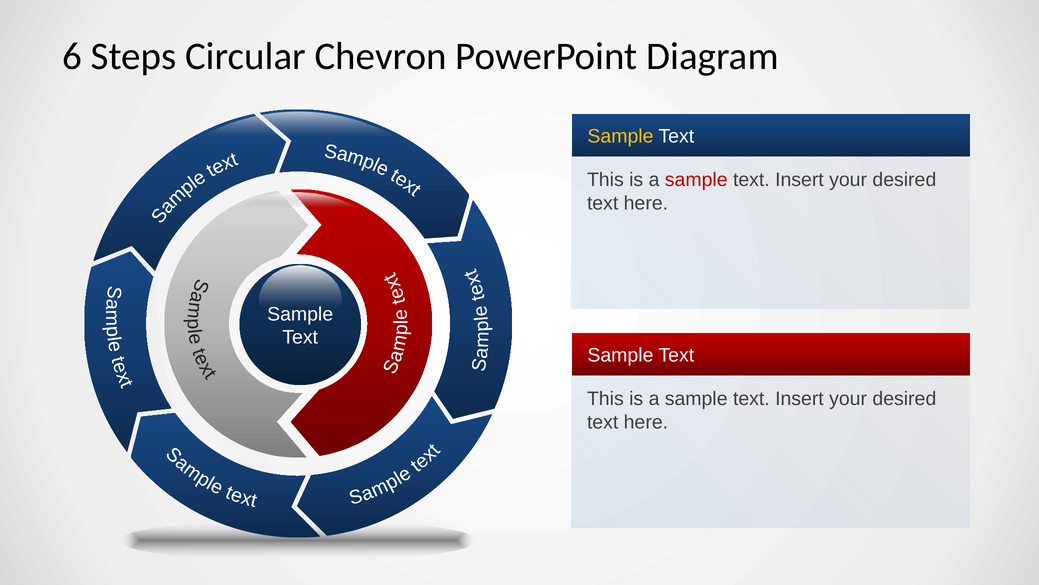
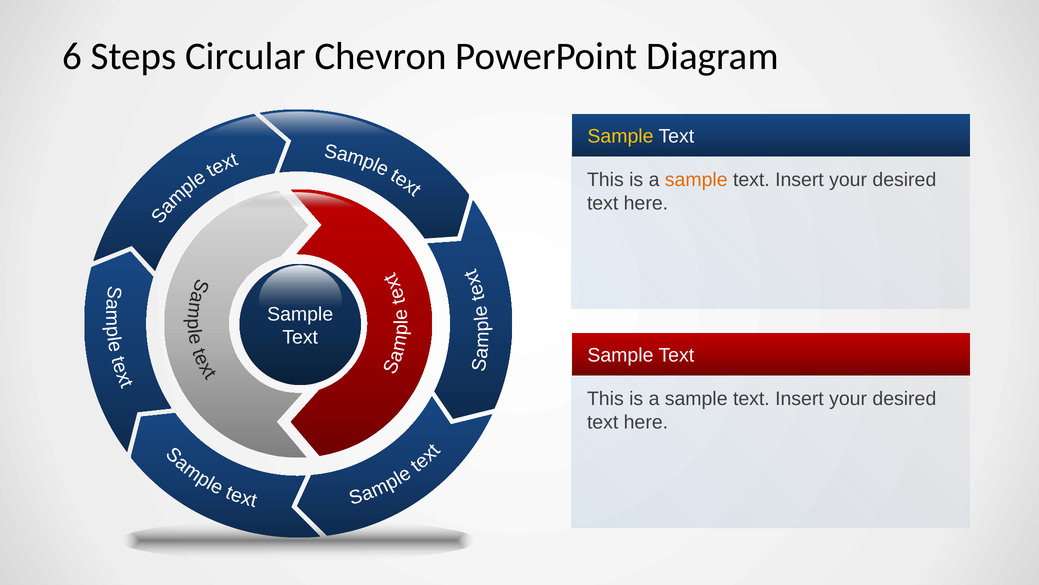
sample at (696, 180) colour: red -> orange
